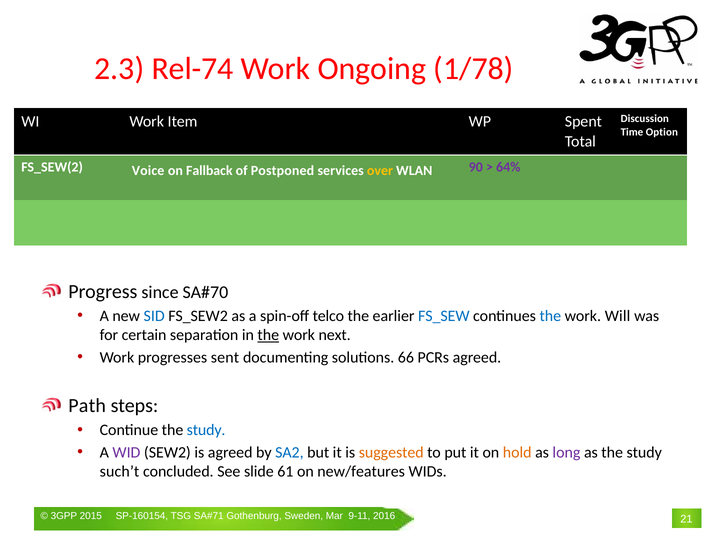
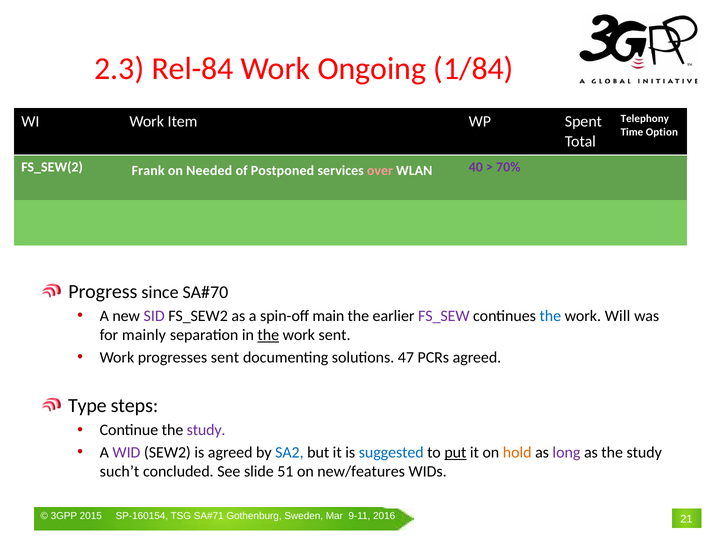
Rel-74: Rel-74 -> Rel-84
1/78: 1/78 -> 1/84
Discussion: Discussion -> Telephony
Voice: Voice -> Frank
Fallback: Fallback -> Needed
over colour: yellow -> pink
90: 90 -> 40
64%: 64% -> 70%
SID colour: blue -> purple
telco: telco -> main
FS_SEW colour: blue -> purple
certain: certain -> mainly
work next: next -> sent
66: 66 -> 47
Path: Path -> Type
study at (206, 430) colour: blue -> purple
suggested colour: orange -> blue
put underline: none -> present
61: 61 -> 51
